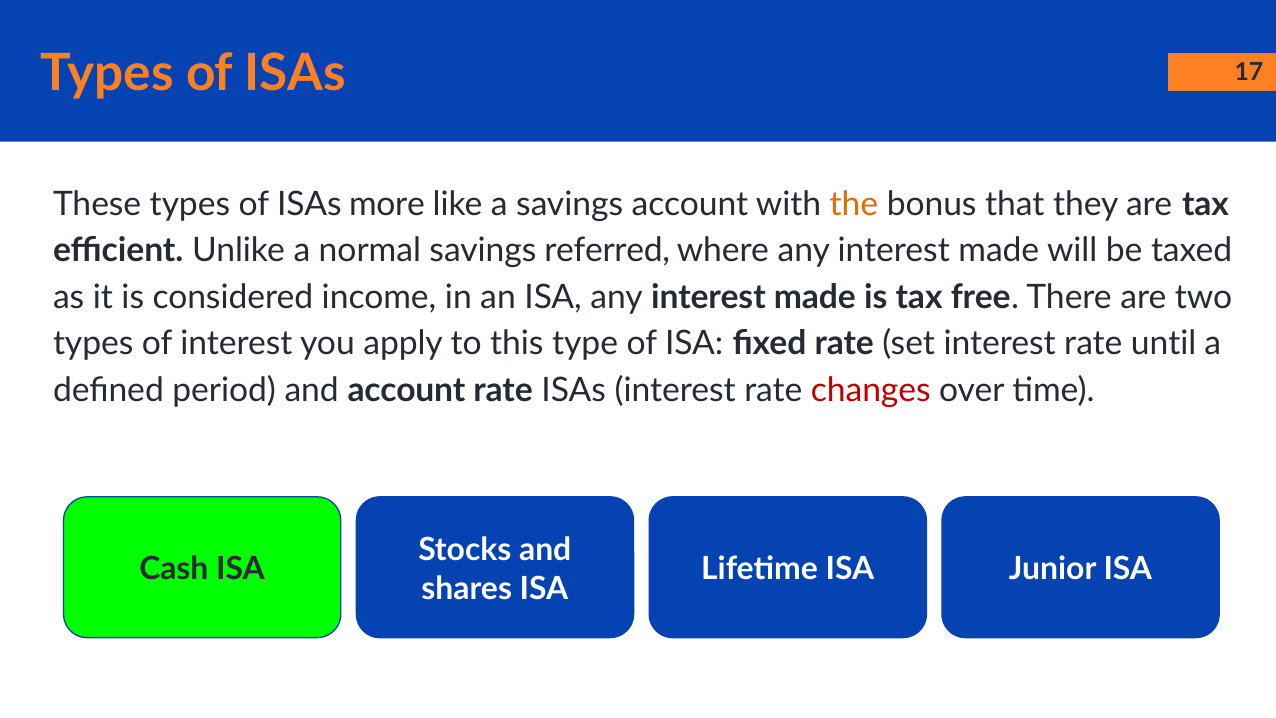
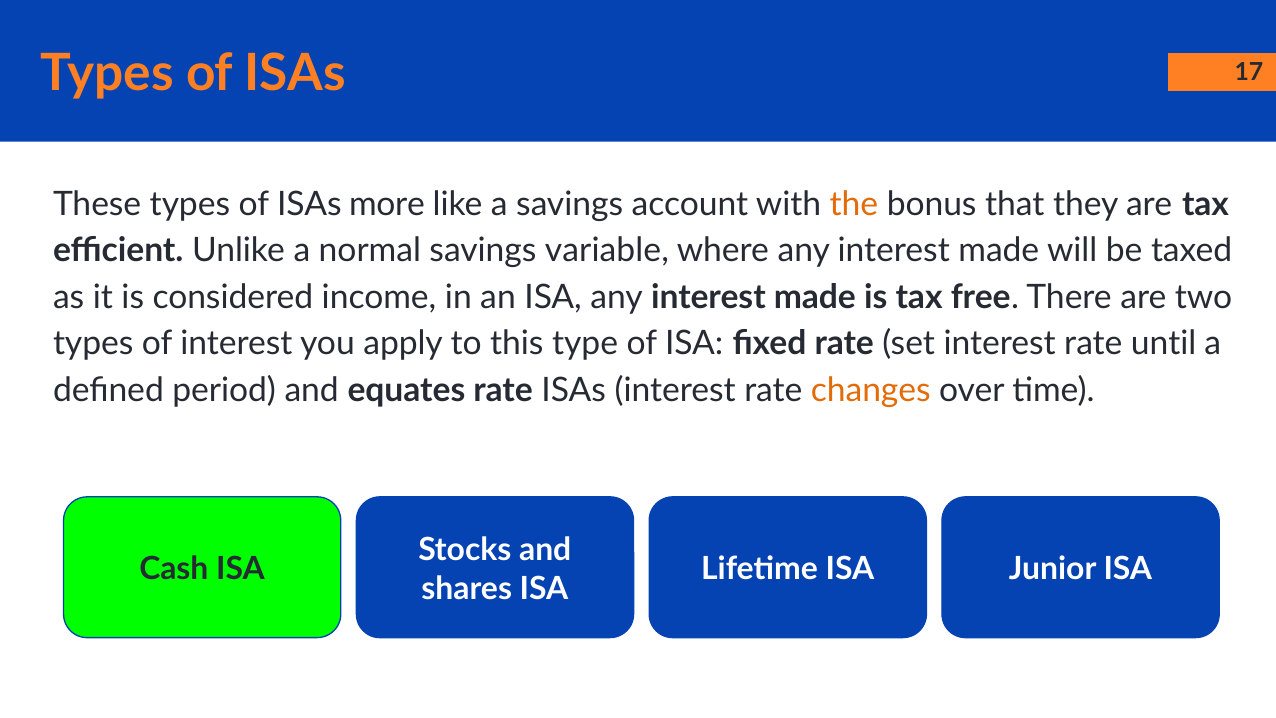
referred: referred -> variable
and account: account -> equates
changes colour: red -> orange
